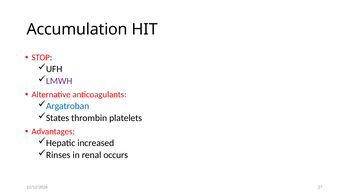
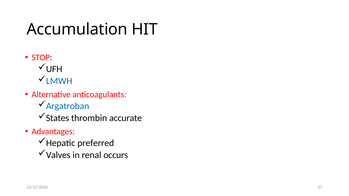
LMWH colour: purple -> blue
platelets: platelets -> accurate
increased: increased -> preferred
Rinses: Rinses -> Valves
